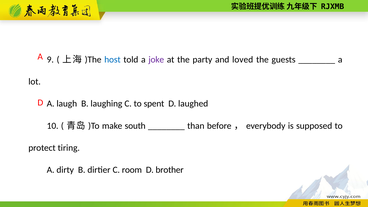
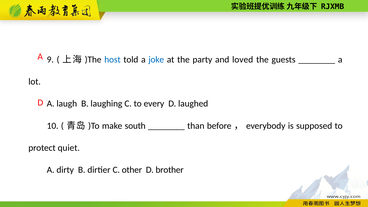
joke colour: purple -> blue
spent: spent -> every
tiring: tiring -> quiet
room: room -> other
